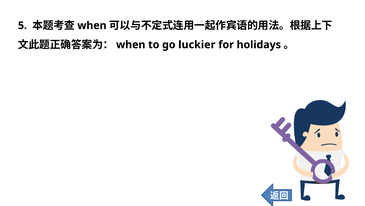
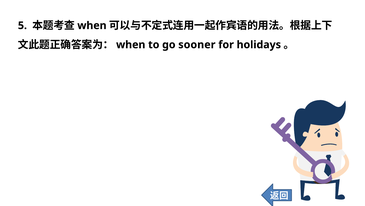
luckier: luckier -> sooner
